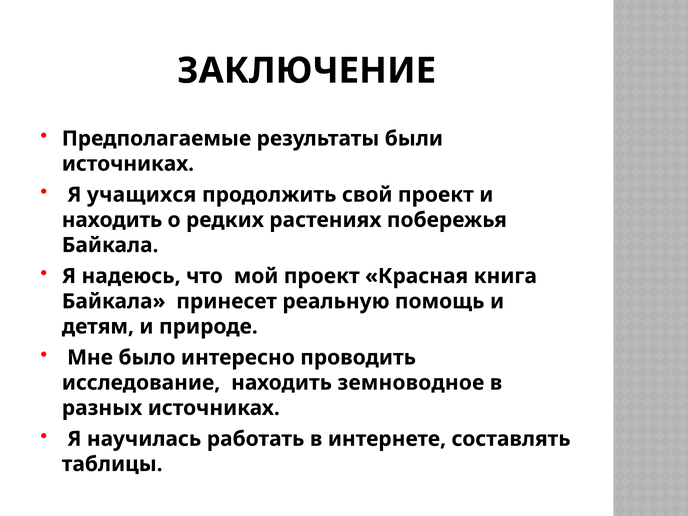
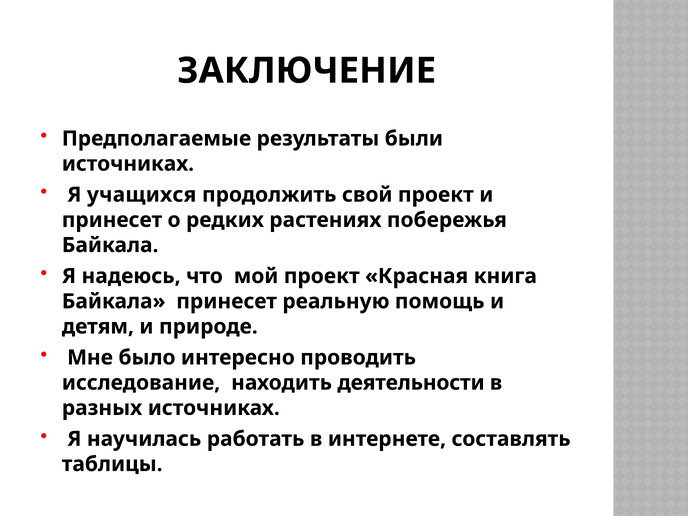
находить at (112, 220): находить -> принесет
земноводное: земноводное -> деятельности
